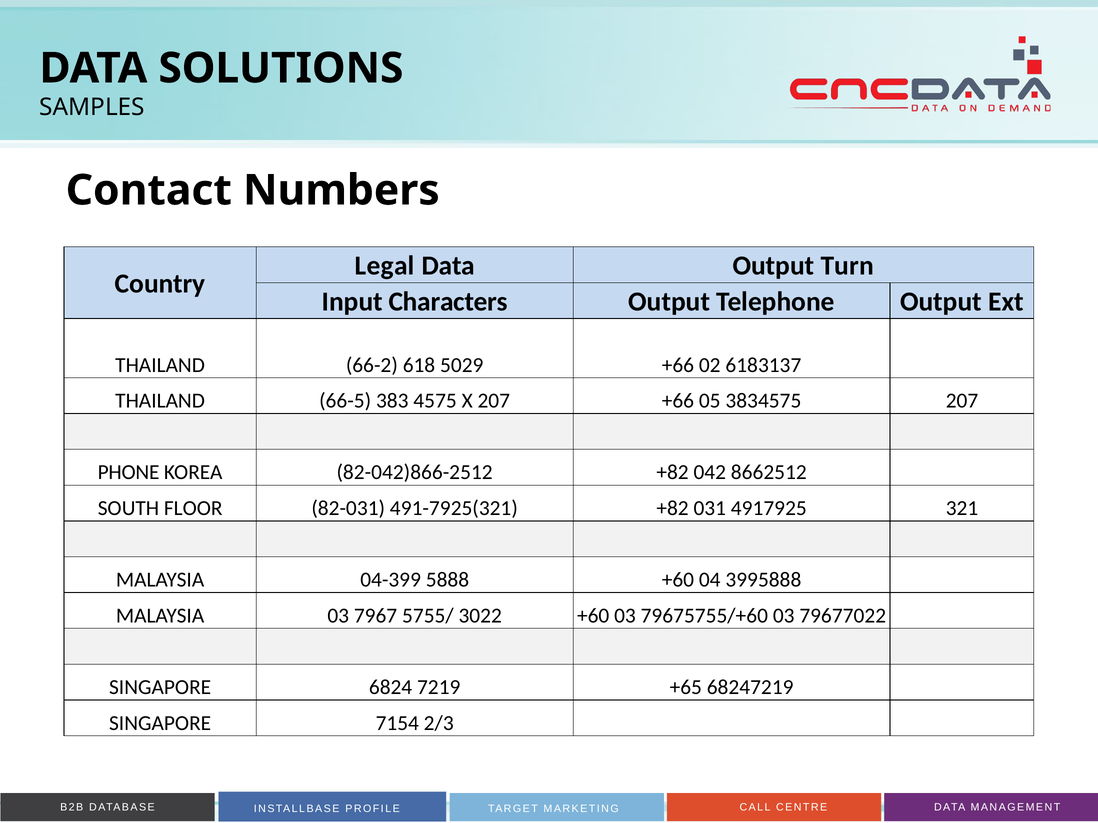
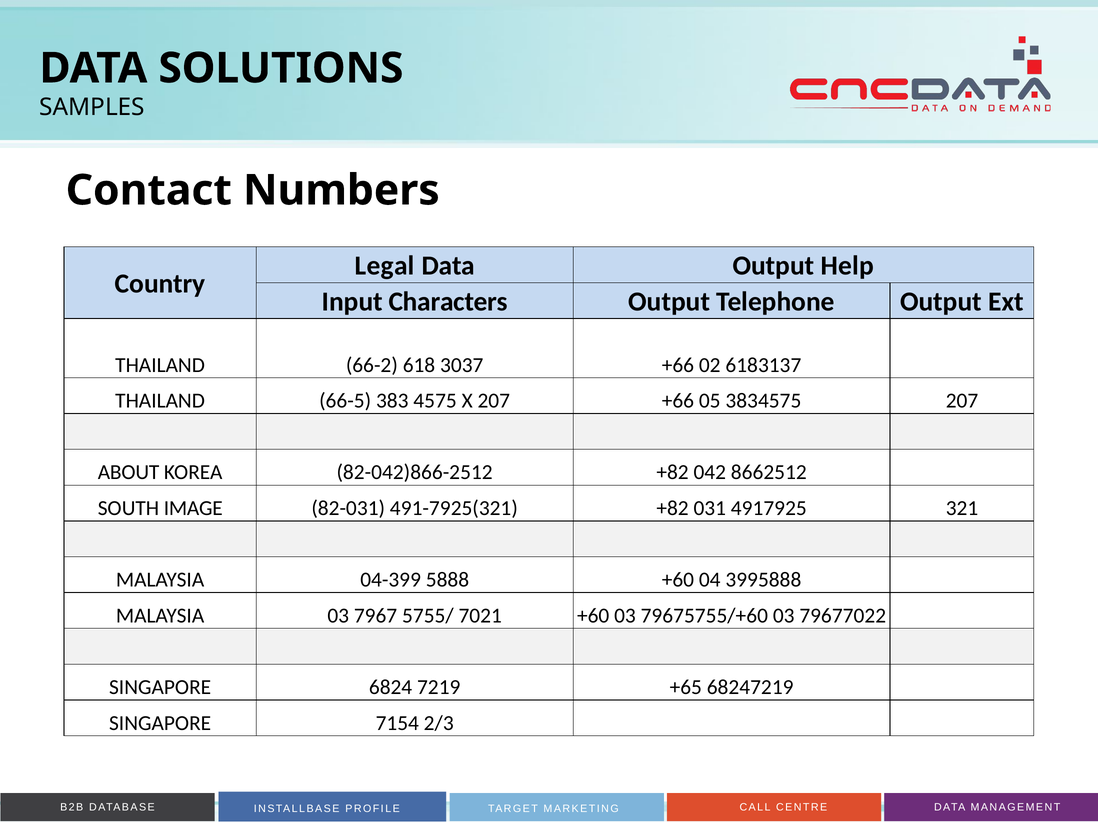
Turn: Turn -> Help
5029: 5029 -> 3037
PHONE: PHONE -> ABOUT
FLOOR: FLOOR -> IMAGE
3022: 3022 -> 7021
